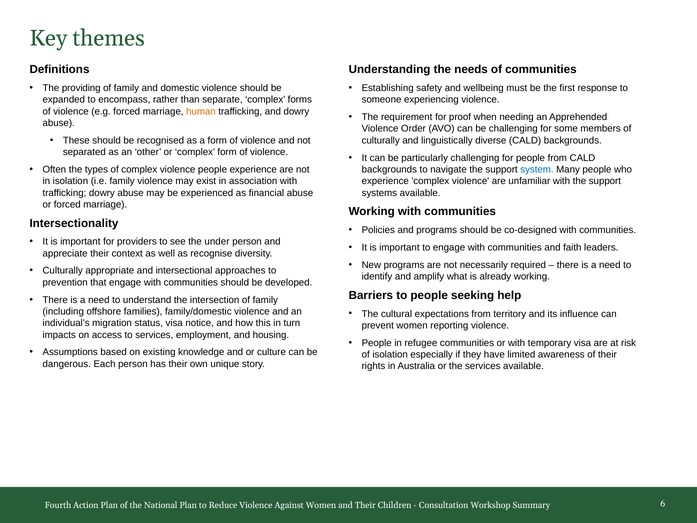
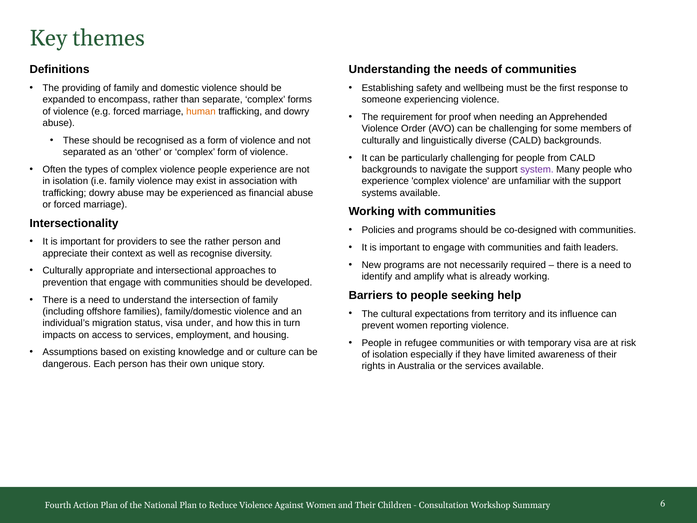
system colour: blue -> purple
the under: under -> rather
notice: notice -> under
